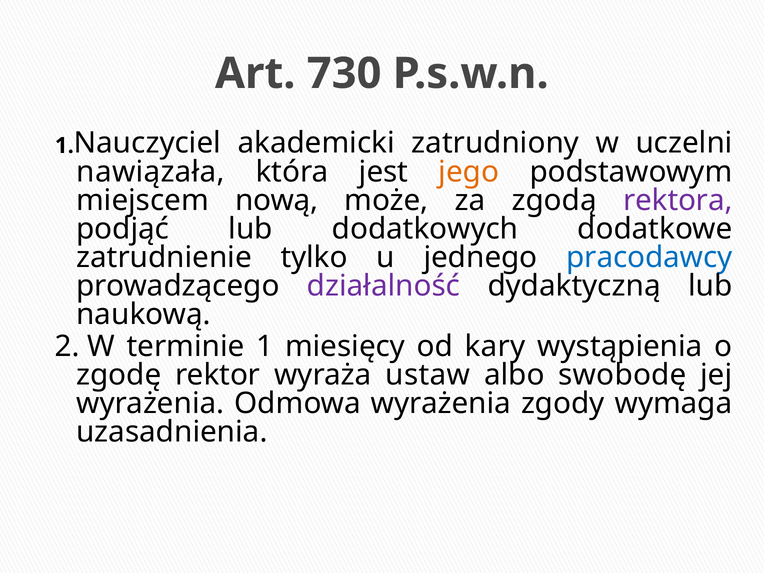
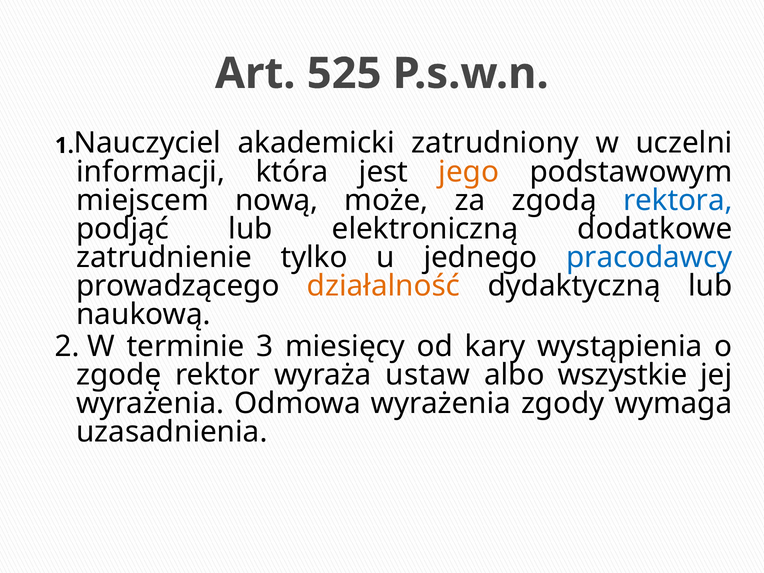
730: 730 -> 525
nawiązała: nawiązała -> informacji
rektora colour: purple -> blue
dodatkowych: dodatkowych -> elektroniczną
działalność colour: purple -> orange
terminie 1: 1 -> 3
swobodę: swobodę -> wszystkie
